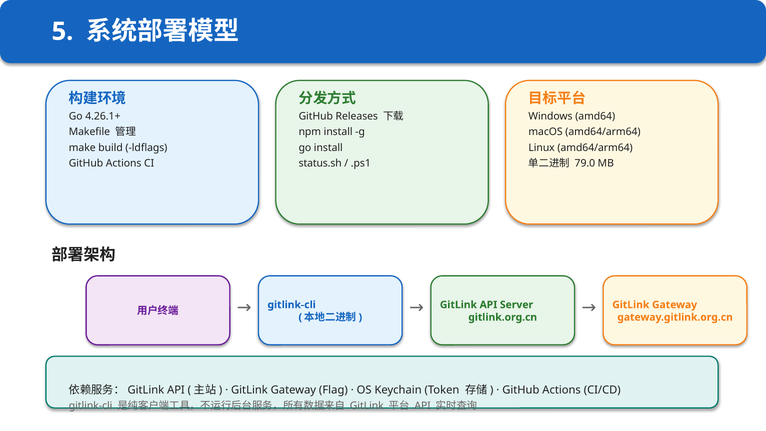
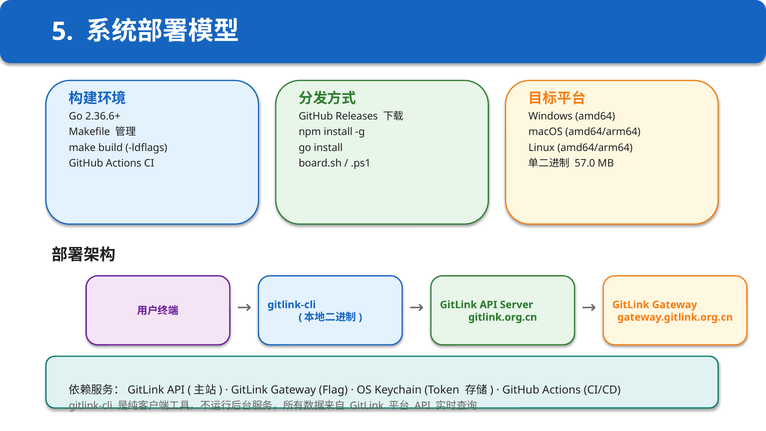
4.26.1+: 4.26.1+ -> 2.36.6+
79.0: 79.0 -> 57.0
status.sh: status.sh -> board.sh
